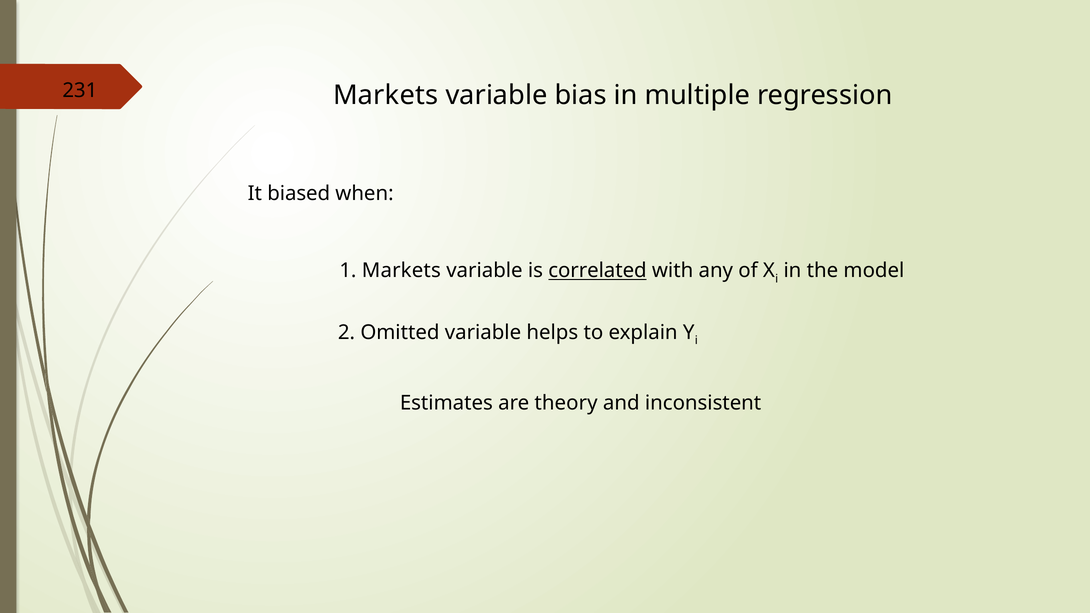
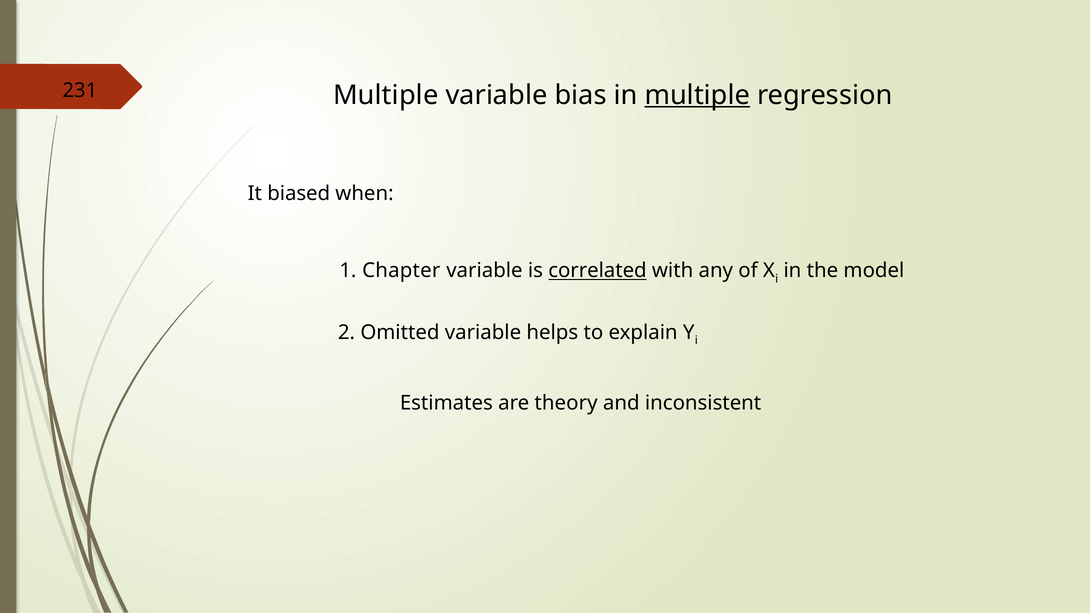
Markets at (386, 95): Markets -> Multiple
multiple at (697, 95) underline: none -> present
1 Markets: Markets -> Chapter
